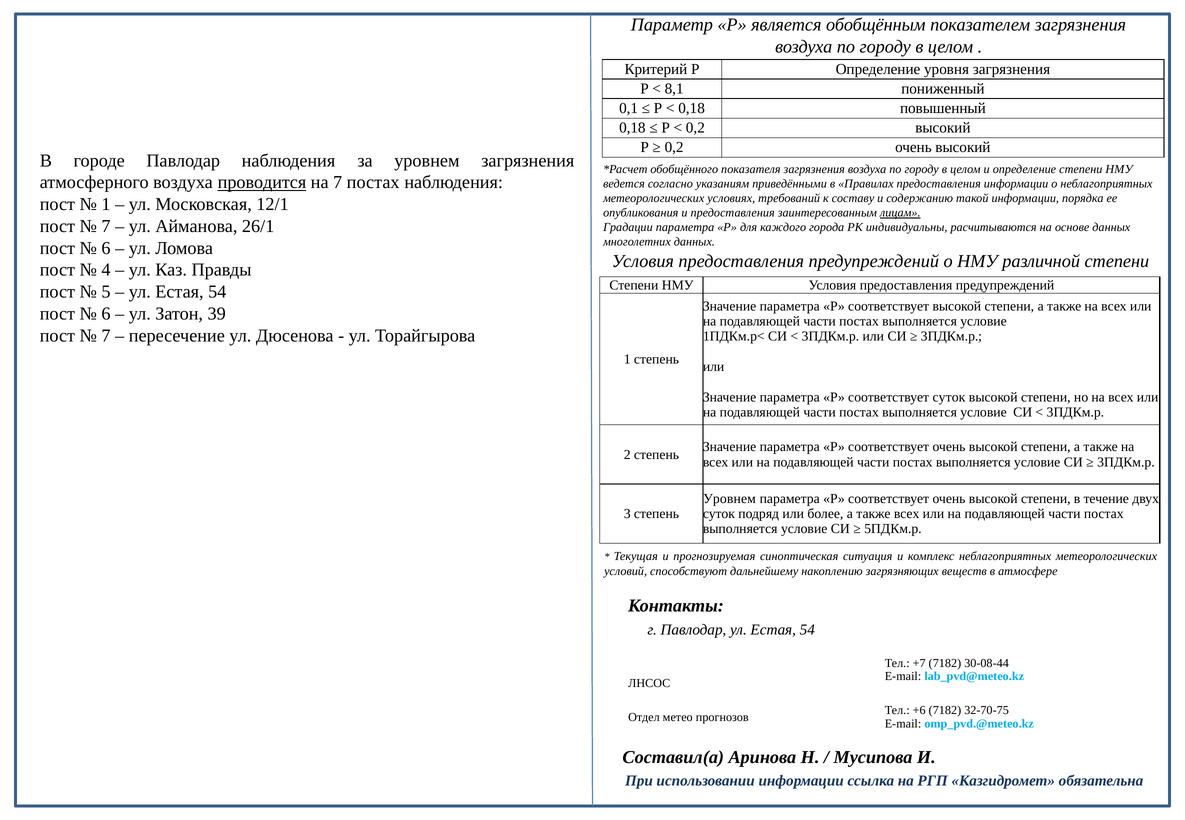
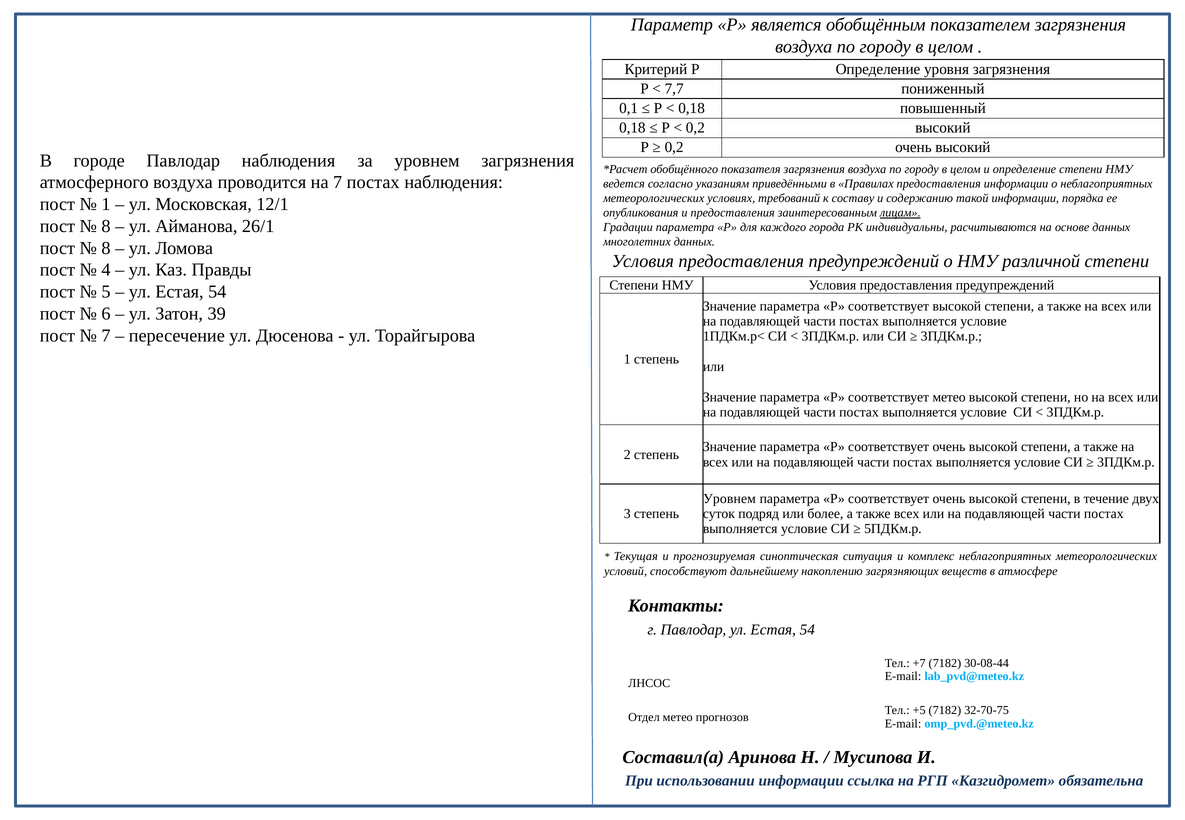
8,1: 8,1 -> 7,7
проводится underline: present -> none
7 at (106, 226): 7 -> 8
6 at (106, 248): 6 -> 8
соответствует суток: суток -> метео
+6: +6 -> +5
